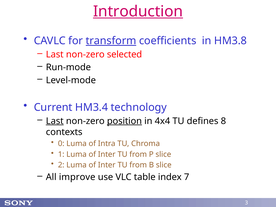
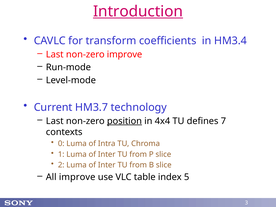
transform underline: present -> none
HM3.8: HM3.8 -> HM3.4
non-zero selected: selected -> improve
HM3.4: HM3.4 -> HM3.7
Last at (55, 121) underline: present -> none
8: 8 -> 7
7: 7 -> 5
